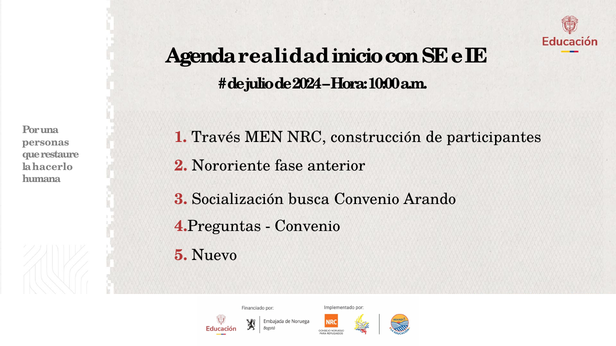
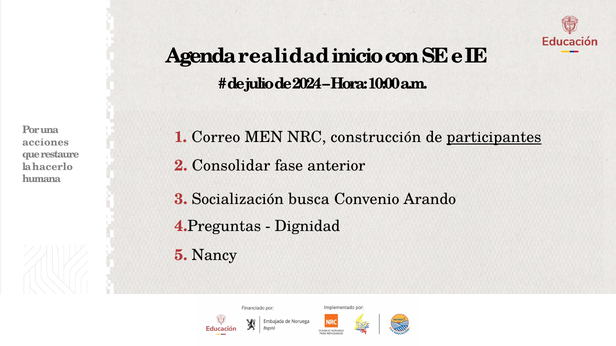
Través: Través -> Correo
participantes underline: none -> present
personas: personas -> acciones
Nororiente: Nororiente -> Consolidar
Convenio at (307, 226): Convenio -> Dignidad
Nuevo: Nuevo -> Nancy
